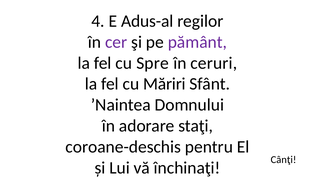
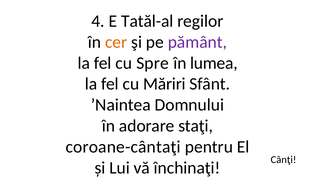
Adus-al: Adus-al -> Tatăl-al
cer colour: purple -> orange
ceruri: ceruri -> lumea
coroane-deschis: coroane-deschis -> coroane-cântaţi
